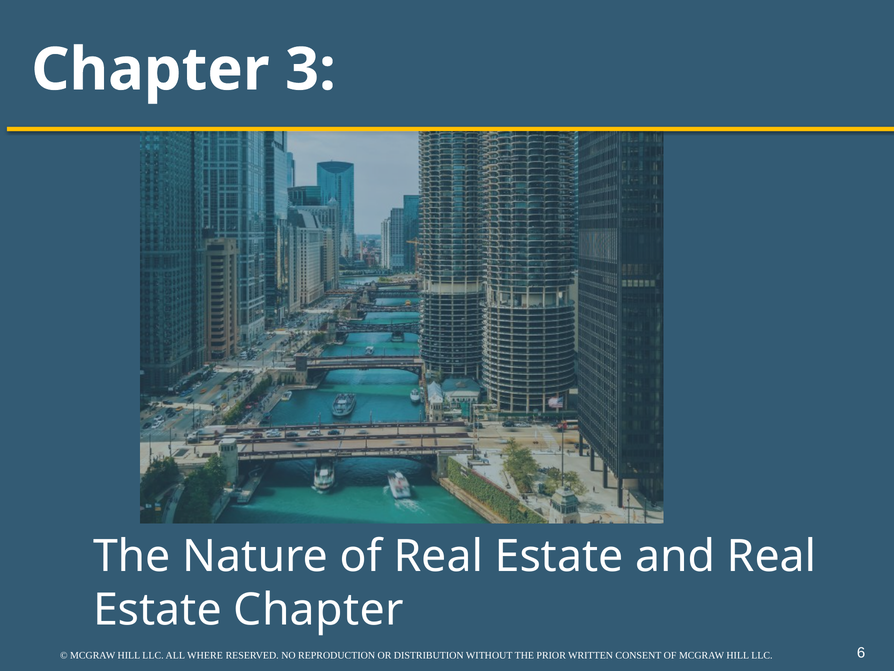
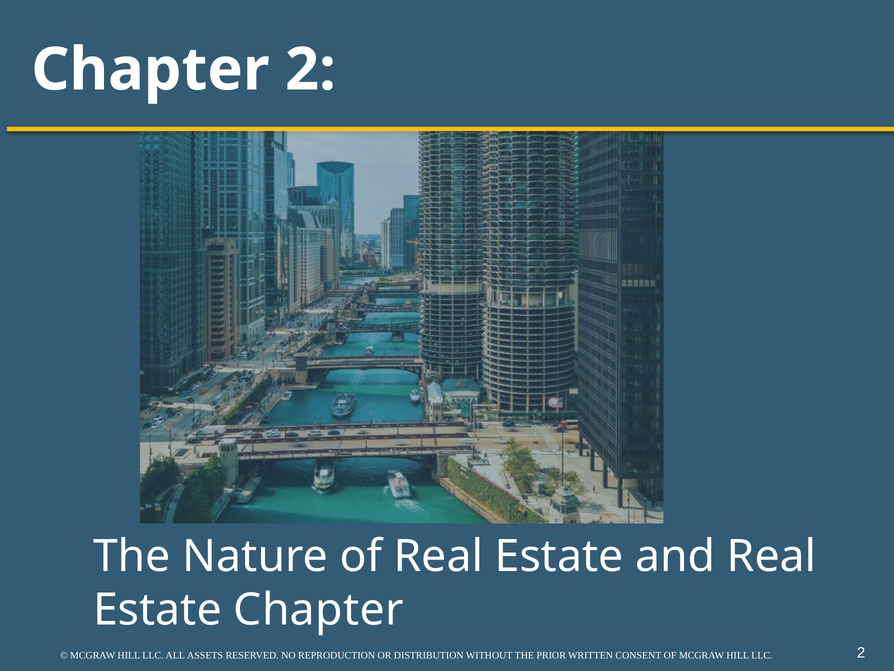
Chapter 3: 3 -> 2
WHERE: WHERE -> ASSETS
LLC 6: 6 -> 2
